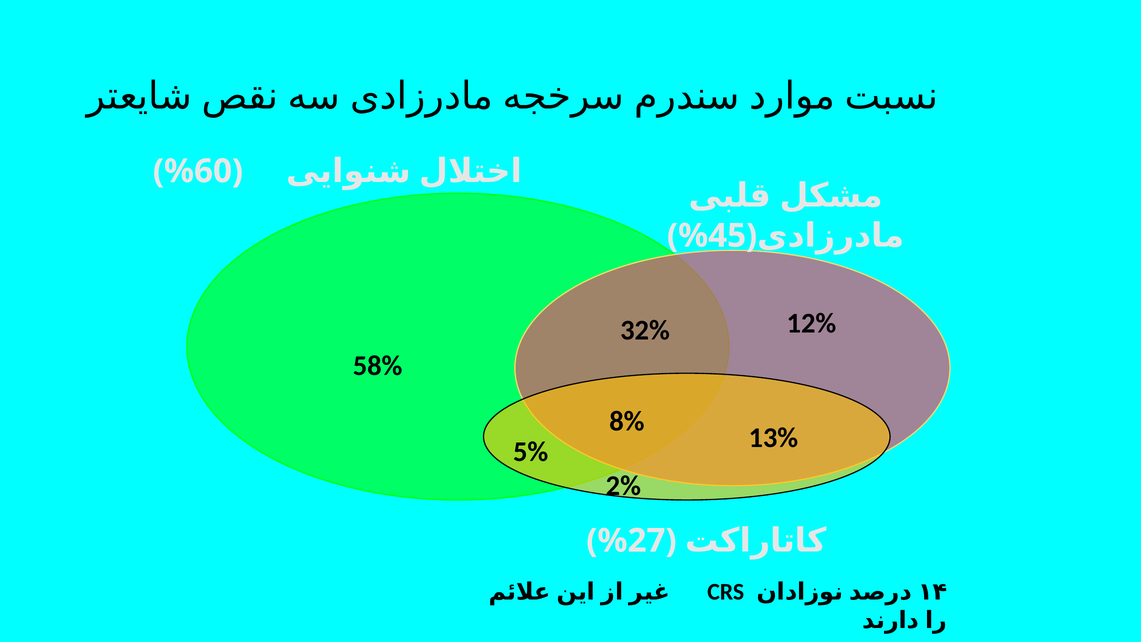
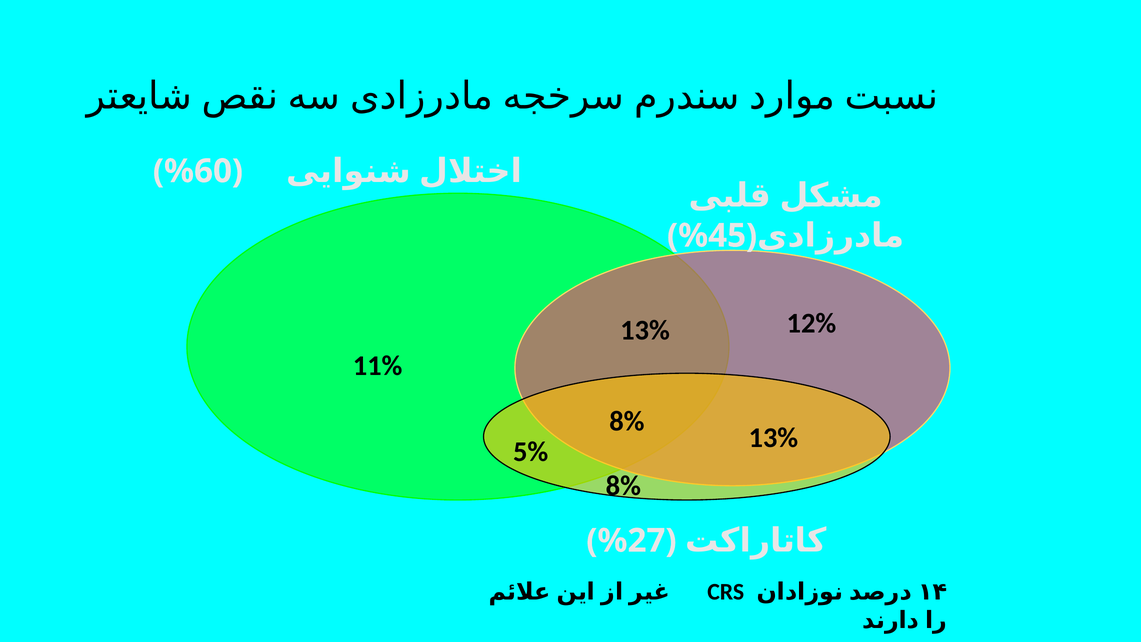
32% at (645, 330): 32% -> 13%
58%: 58% -> 11%
2% at (623, 486): 2% -> 8%
